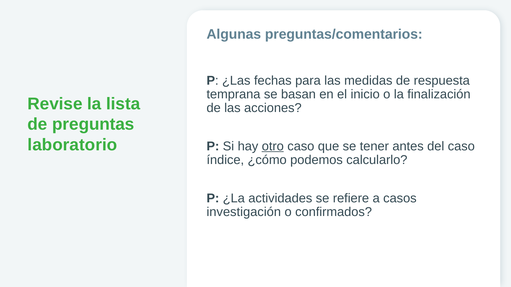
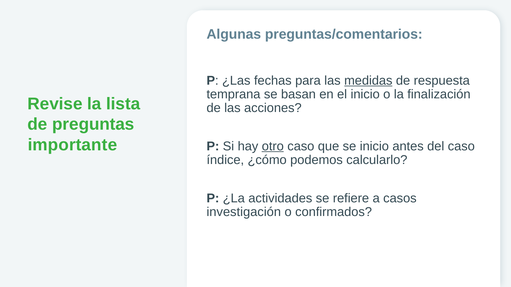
medidas underline: none -> present
laboratorio: laboratorio -> importante
se tener: tener -> inicio
